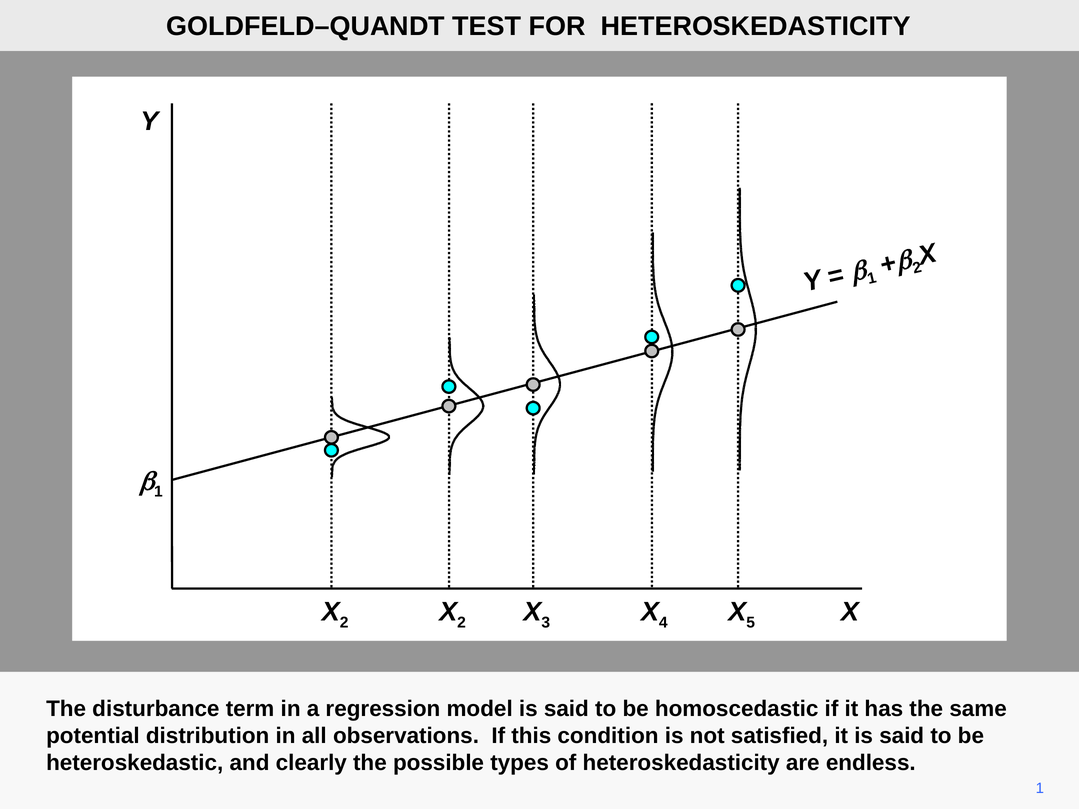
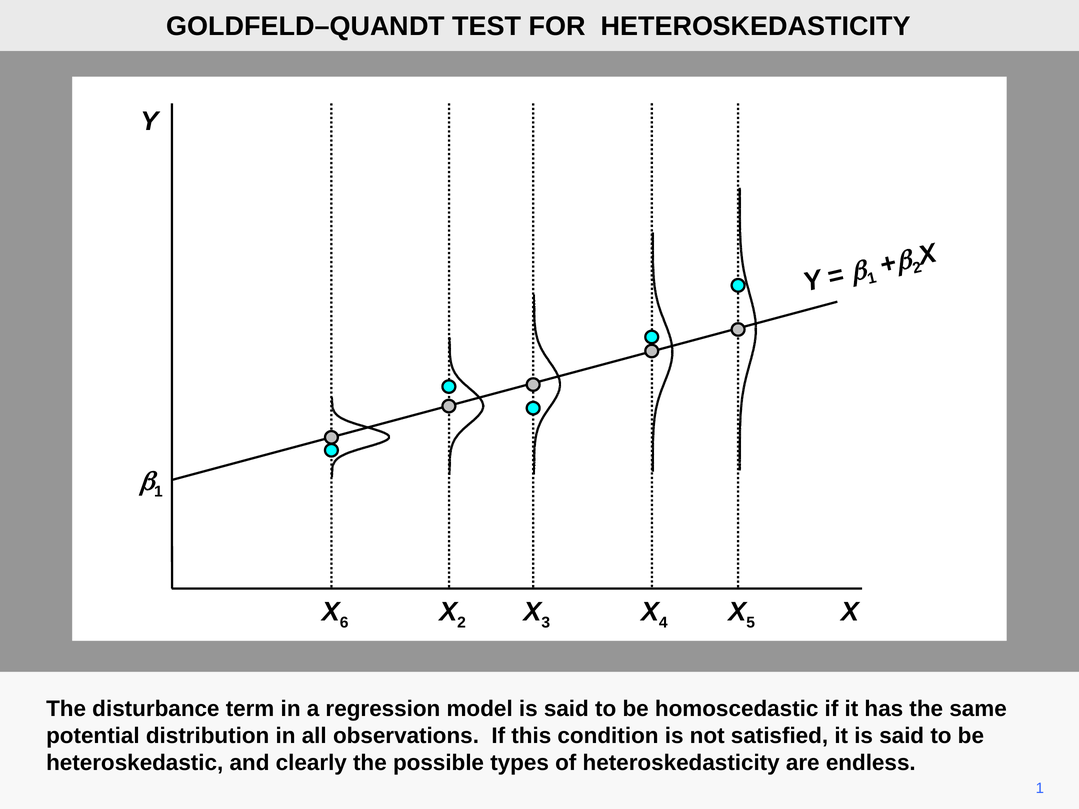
2 at (344, 623): 2 -> 6
